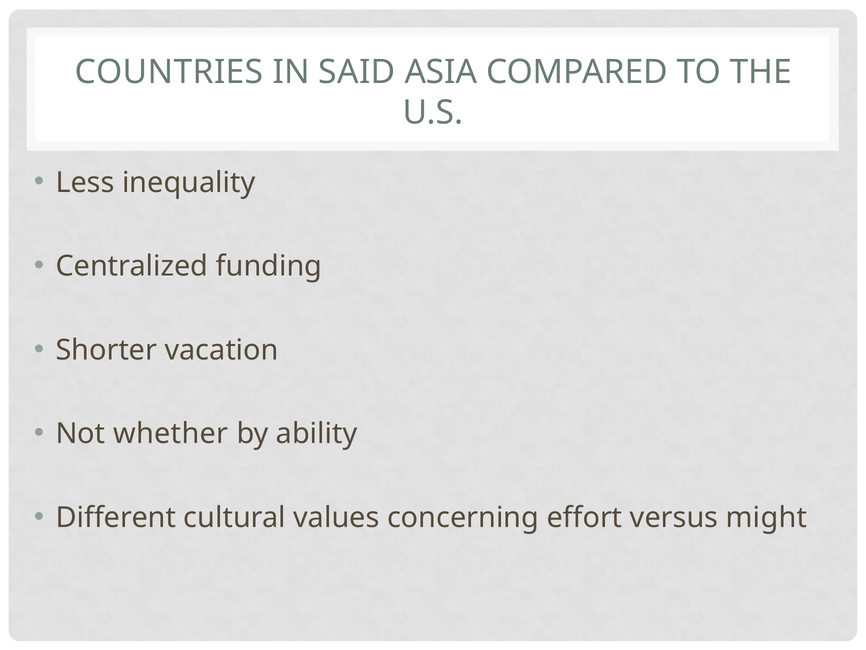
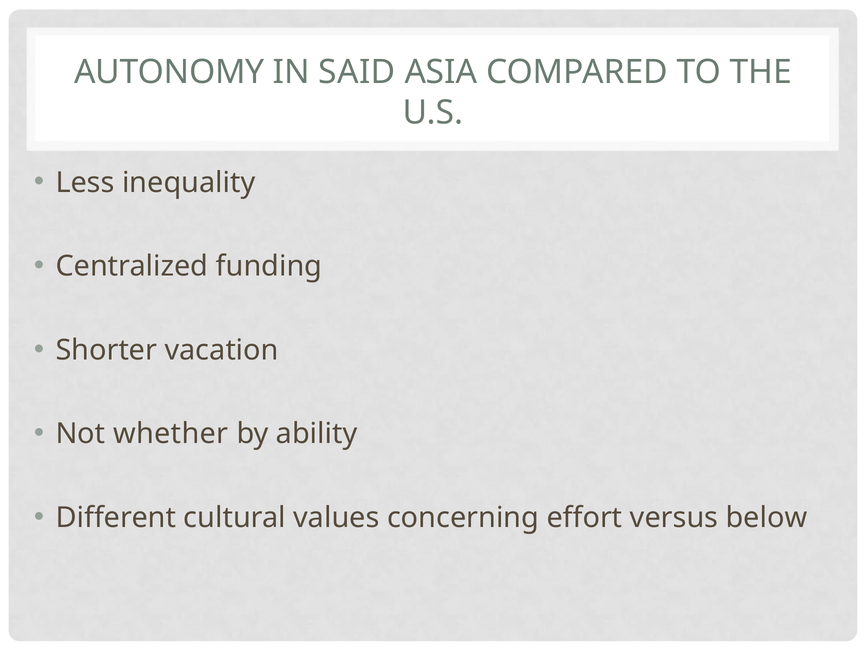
COUNTRIES: COUNTRIES -> AUTONOMY
might: might -> below
